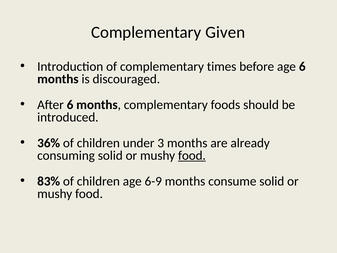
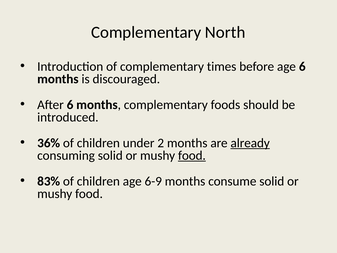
Given: Given -> North
3: 3 -> 2
already underline: none -> present
